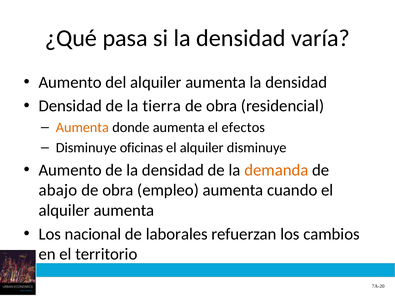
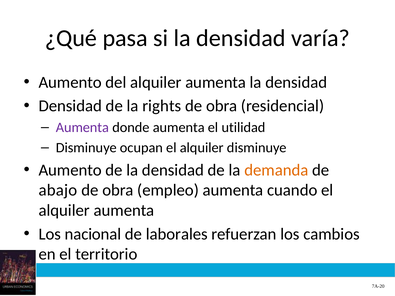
tierra: tierra -> rights
Aumenta at (82, 128) colour: orange -> purple
efectos: efectos -> utilidad
oficinas: oficinas -> ocupan
